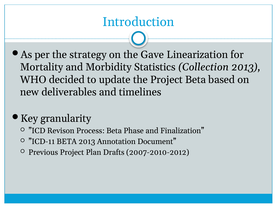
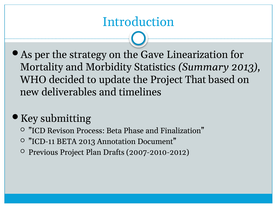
Collection: Collection -> Summary
Project Beta: Beta -> That
granularity: granularity -> submitting
